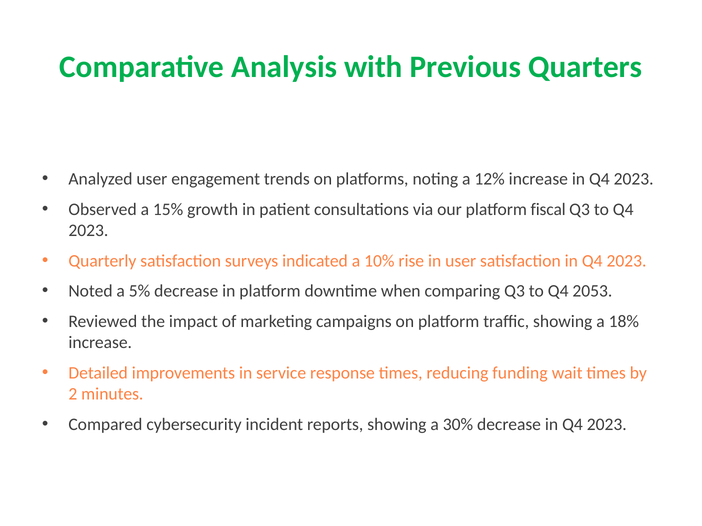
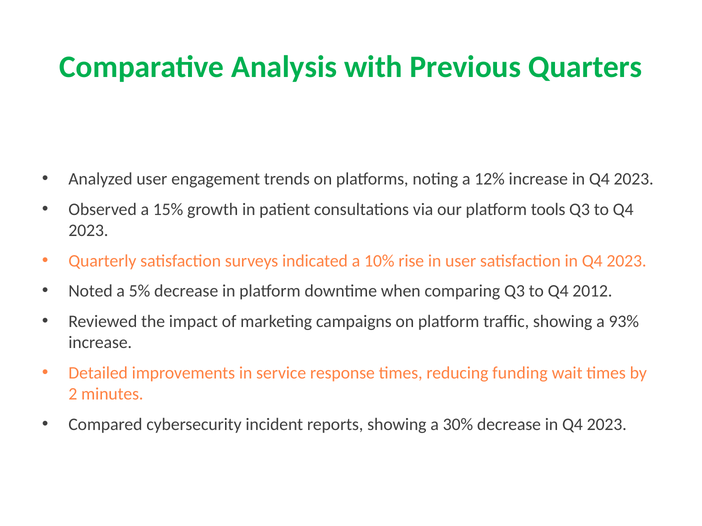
fiscal: fiscal -> tools
2053: 2053 -> 2012
18%: 18% -> 93%
